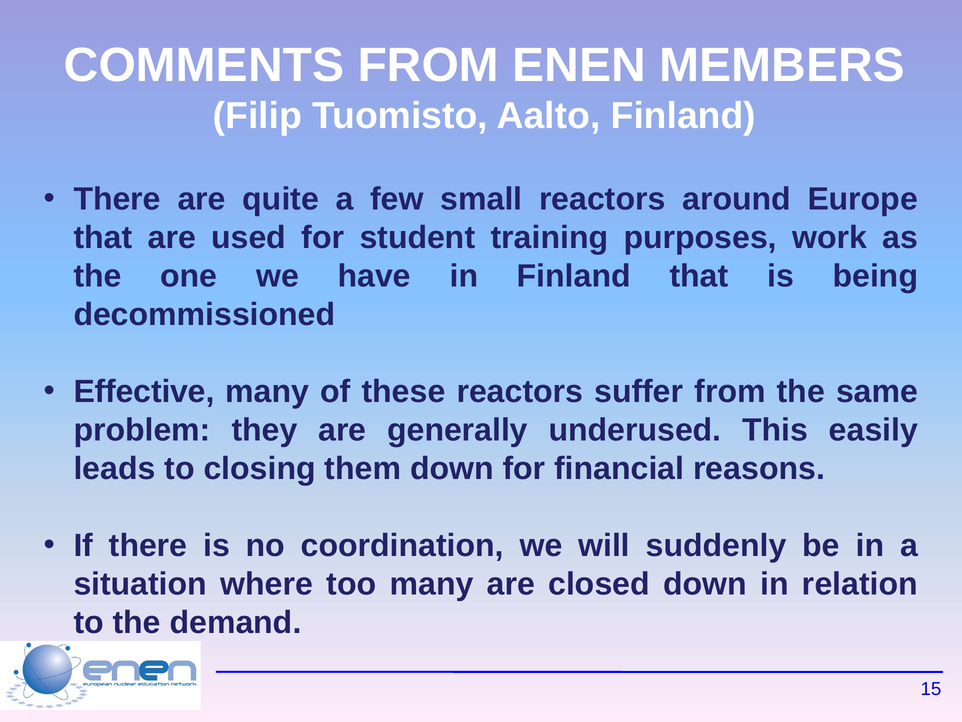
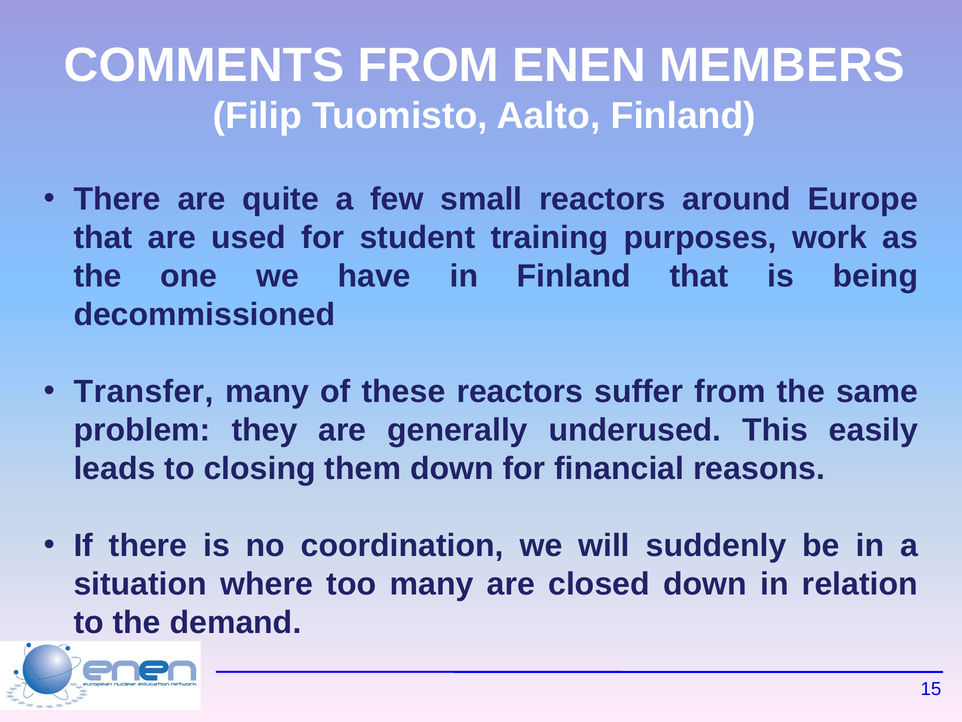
Effective: Effective -> Transfer
